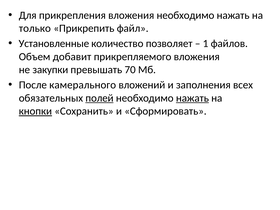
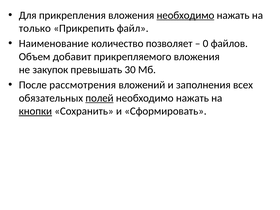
необходимо at (185, 15) underline: none -> present
Установленные: Установленные -> Наименование
1: 1 -> 0
закупки: закупки -> закупок
70: 70 -> 30
камерального: камерального -> рассмотрения
нажать at (192, 98) underline: present -> none
